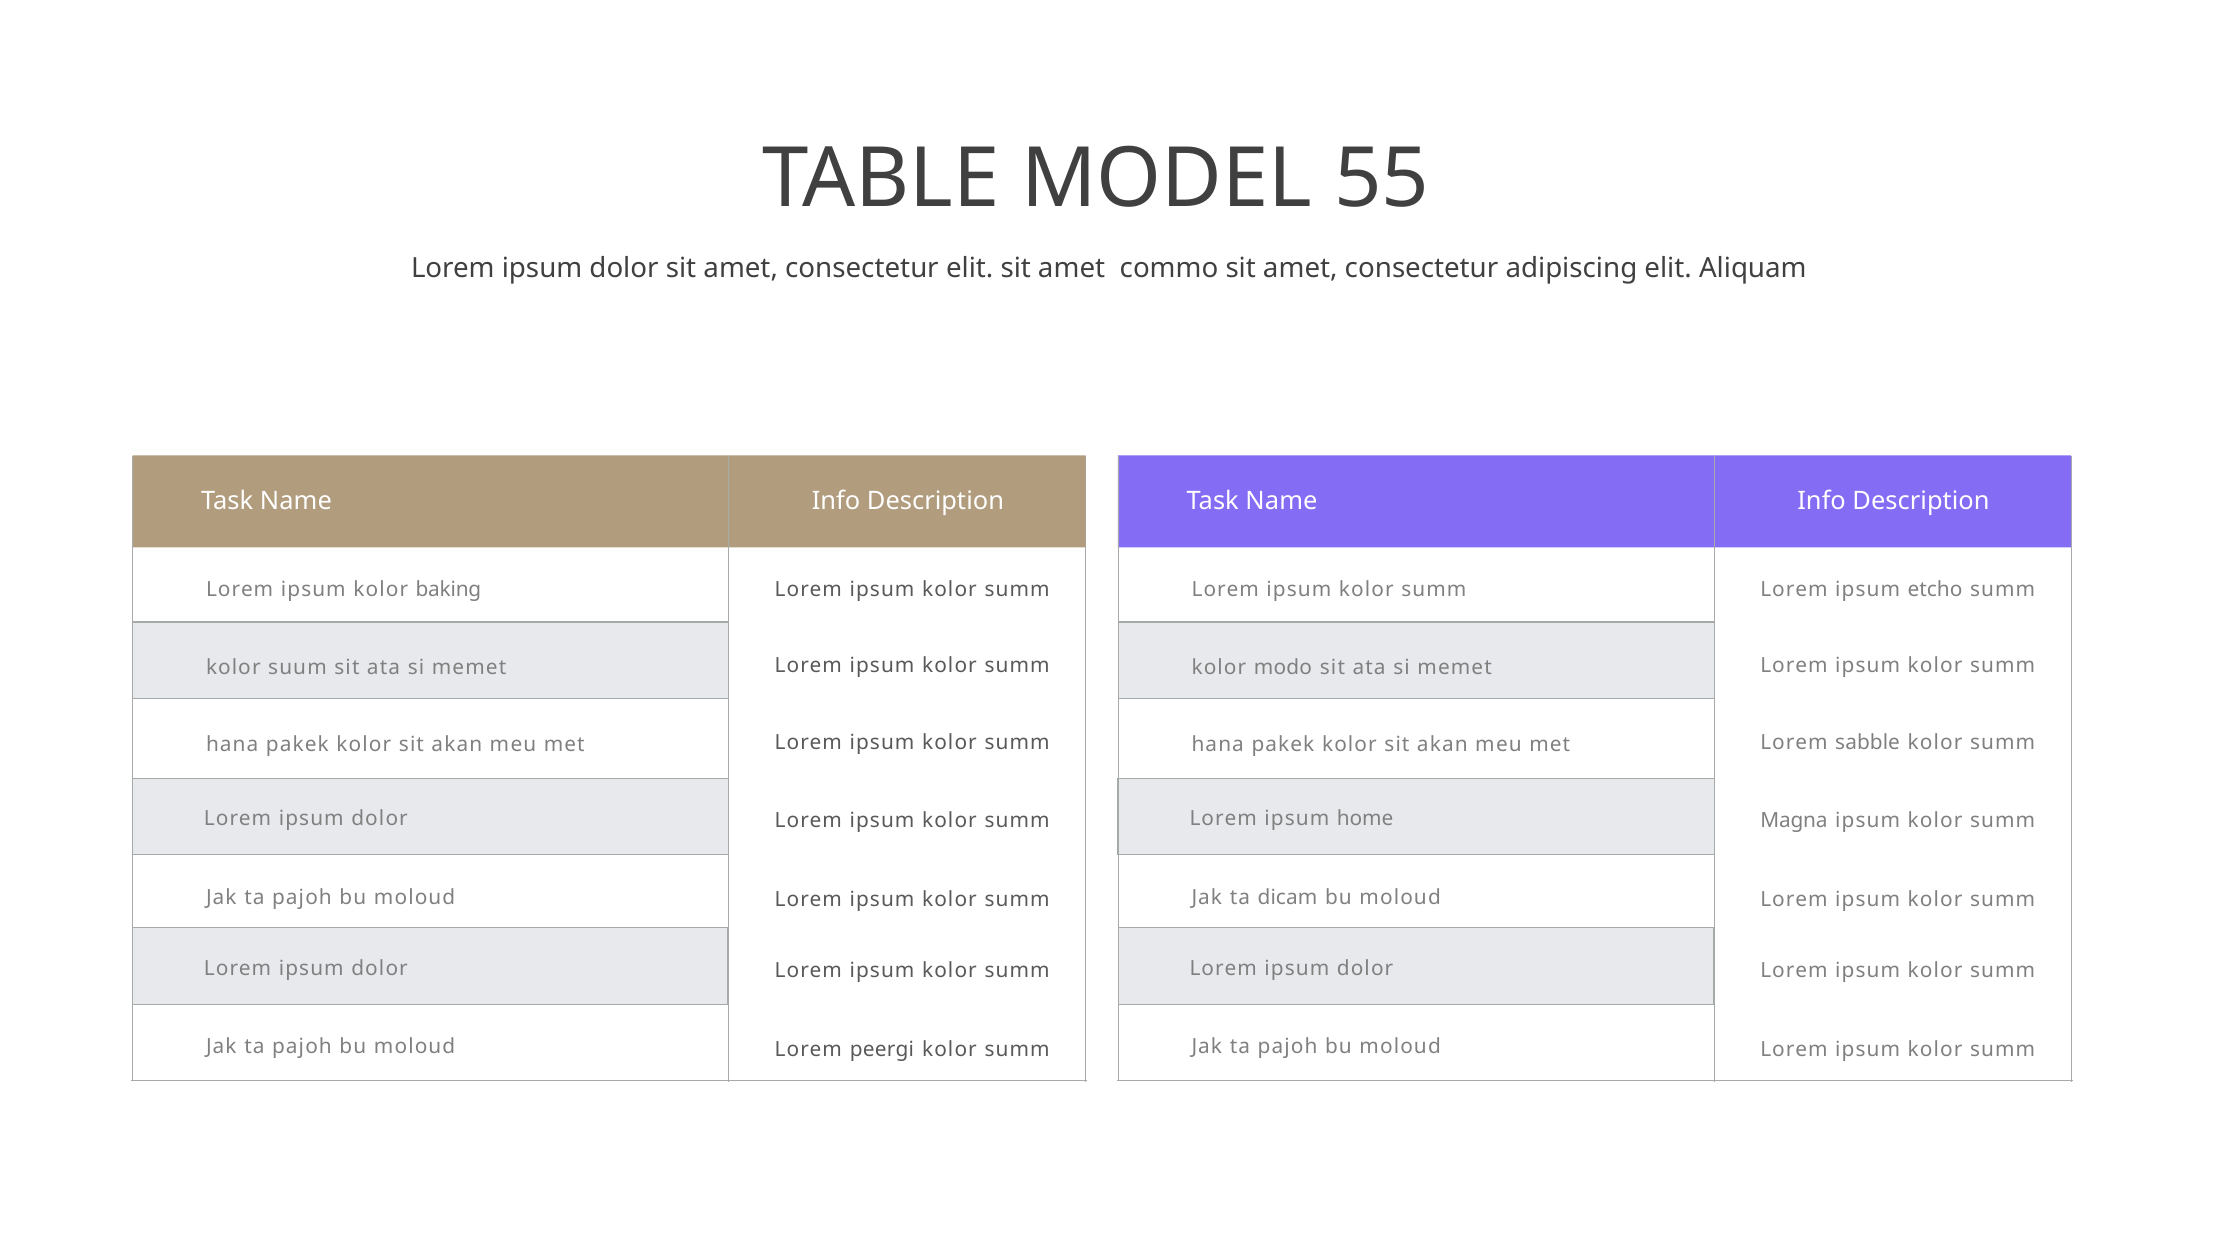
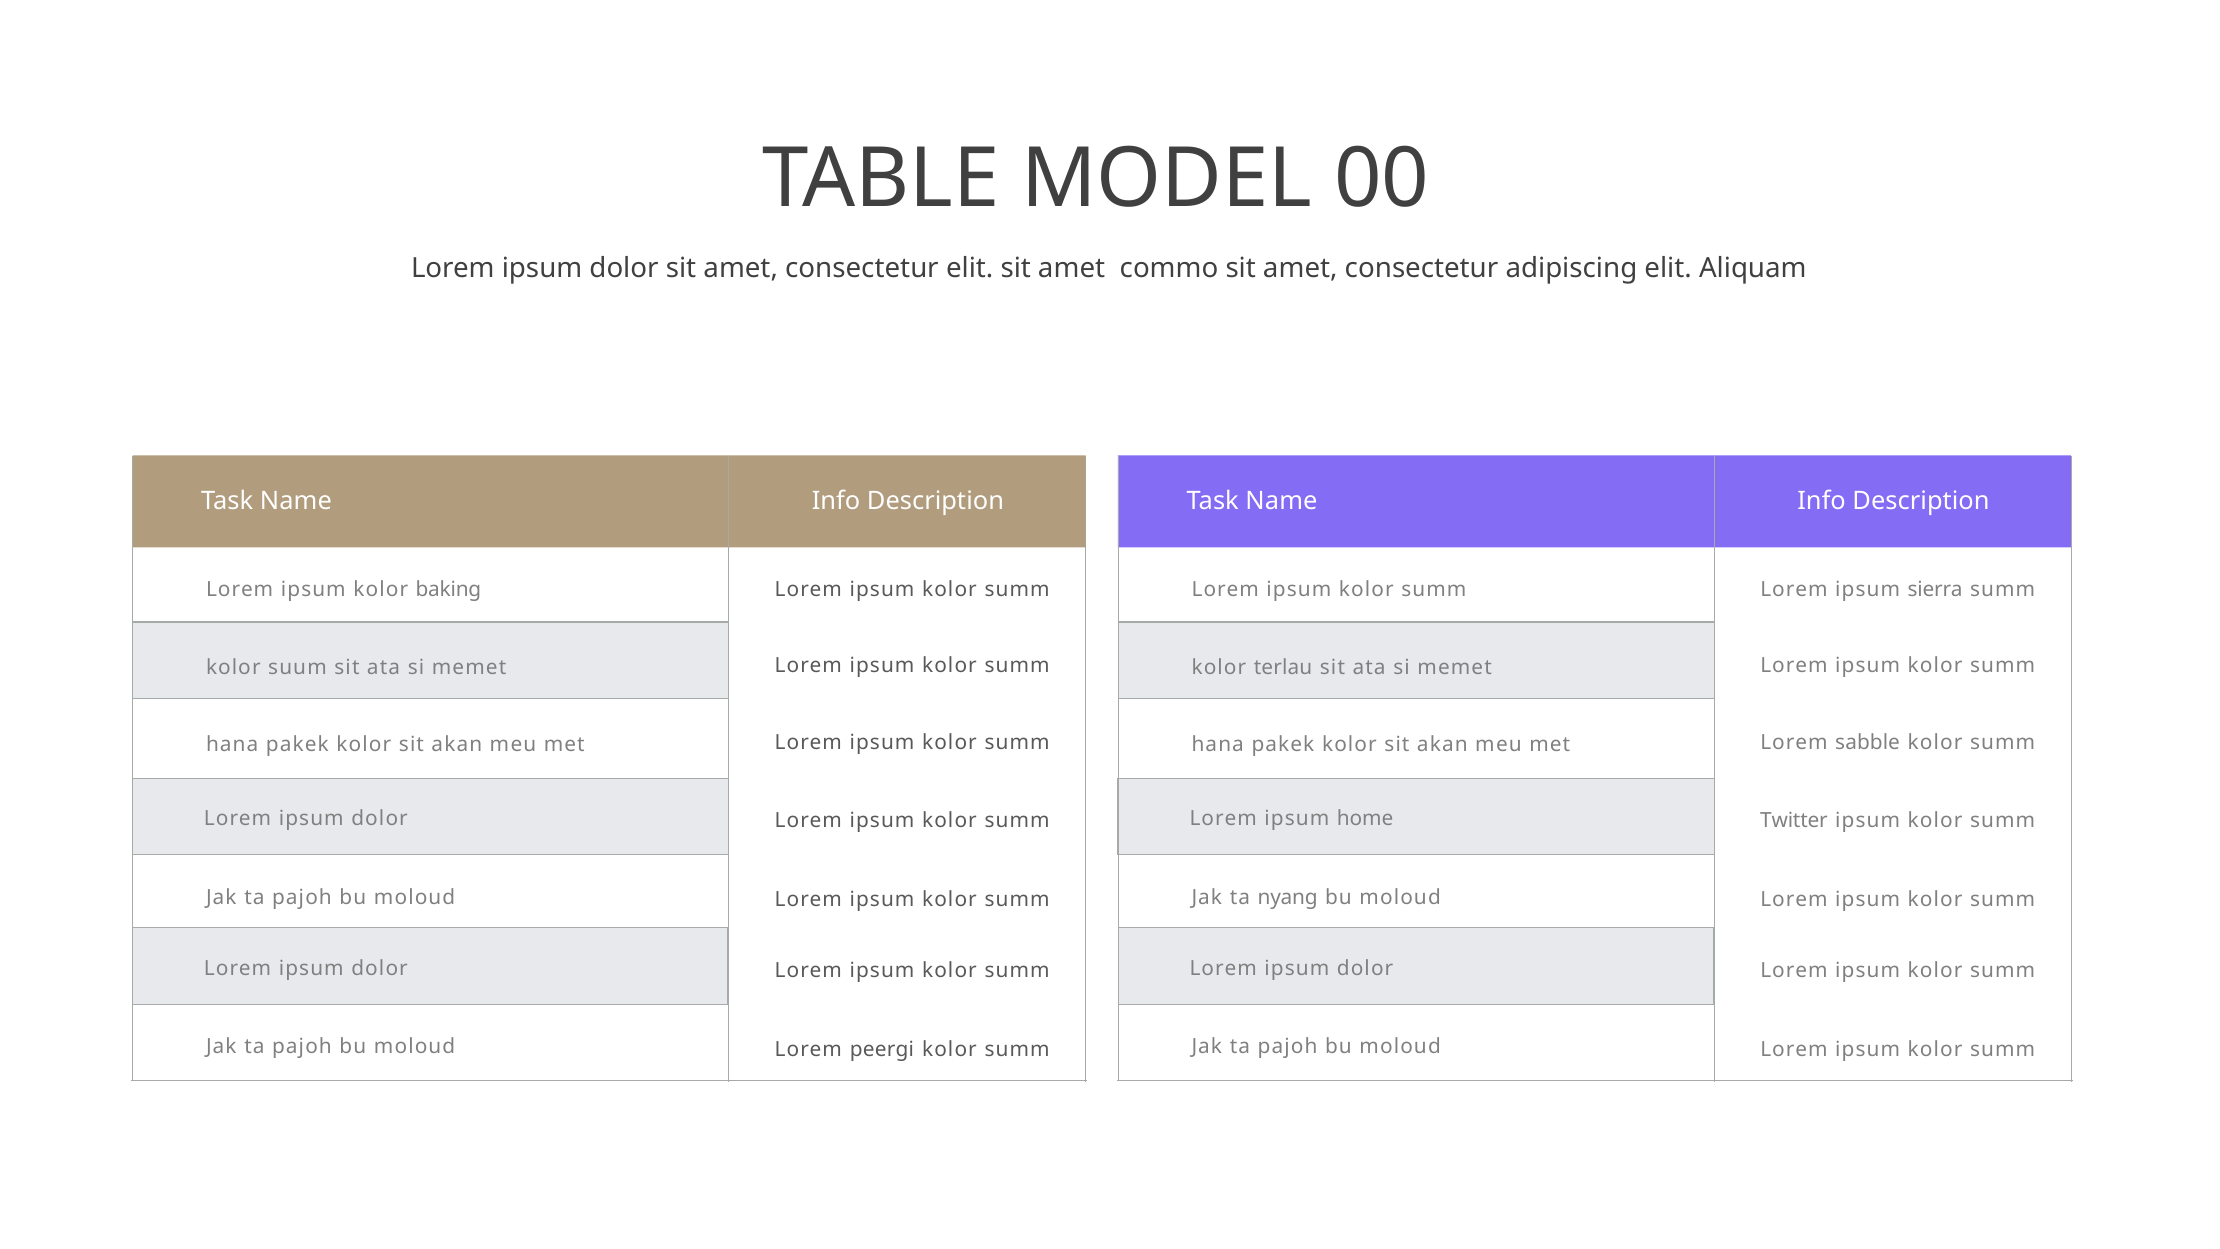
55: 55 -> 00
etcho: etcho -> sierra
modo: modo -> terlau
Magna: Magna -> Twitter
dicam: dicam -> nyang
